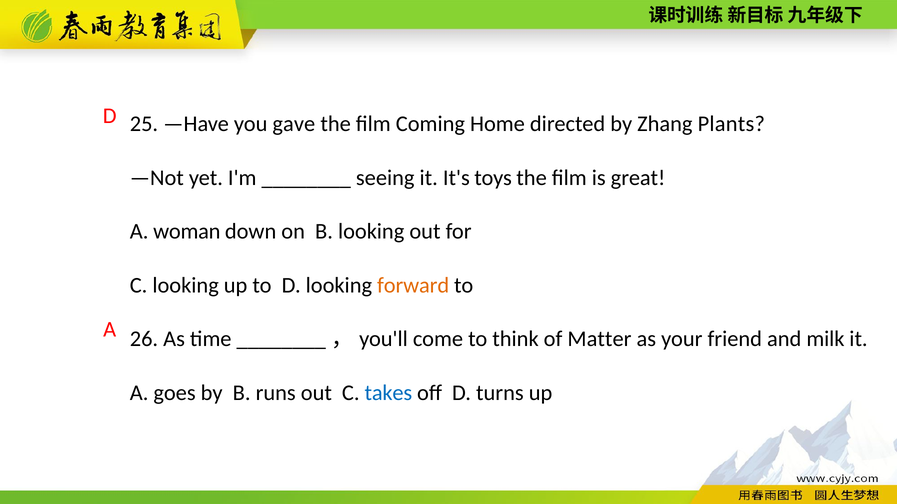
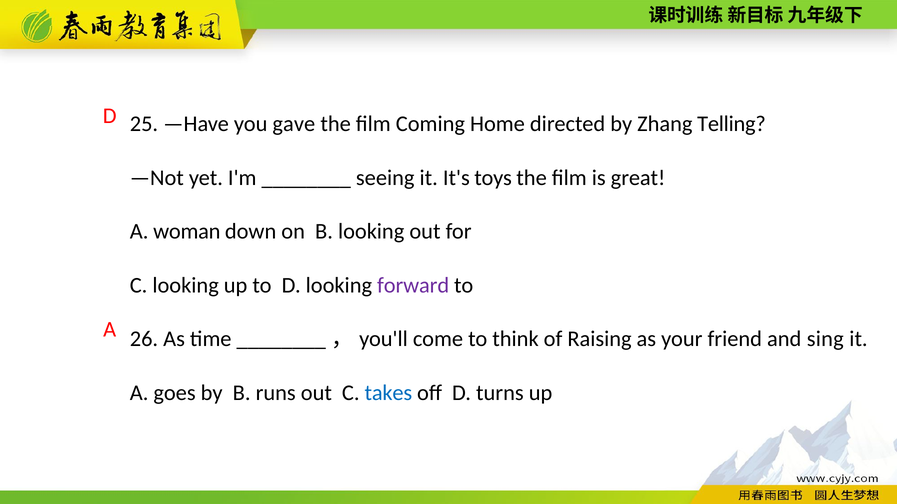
Plants: Plants -> Telling
forward colour: orange -> purple
Matter: Matter -> Raising
milk: milk -> sing
